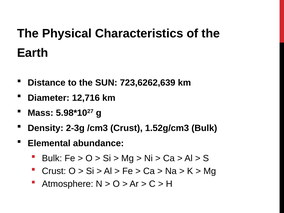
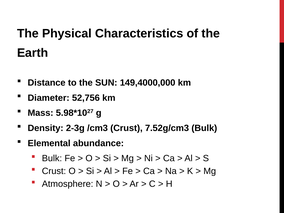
723,6262,639: 723,6262,639 -> 149,4000,000
12,716: 12,716 -> 52,756
1.52g/cm3: 1.52g/cm3 -> 7.52g/cm3
